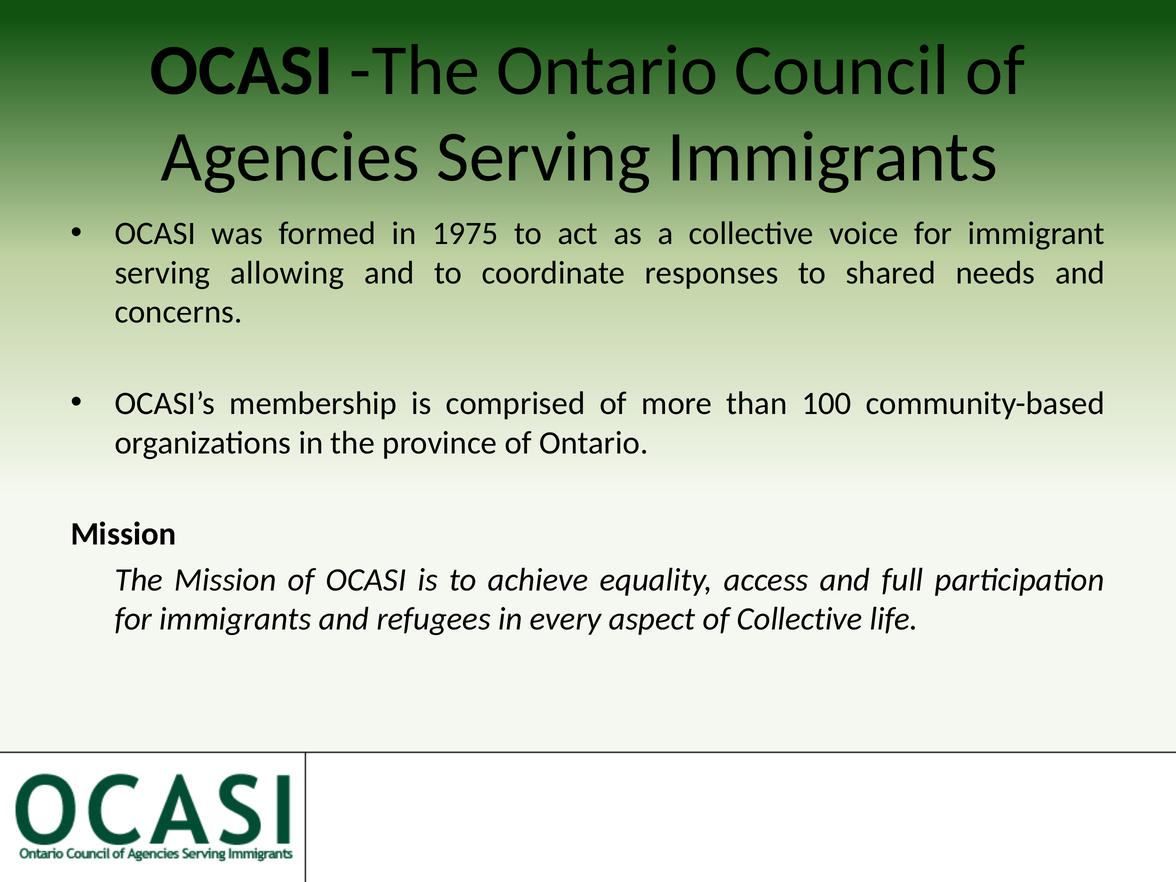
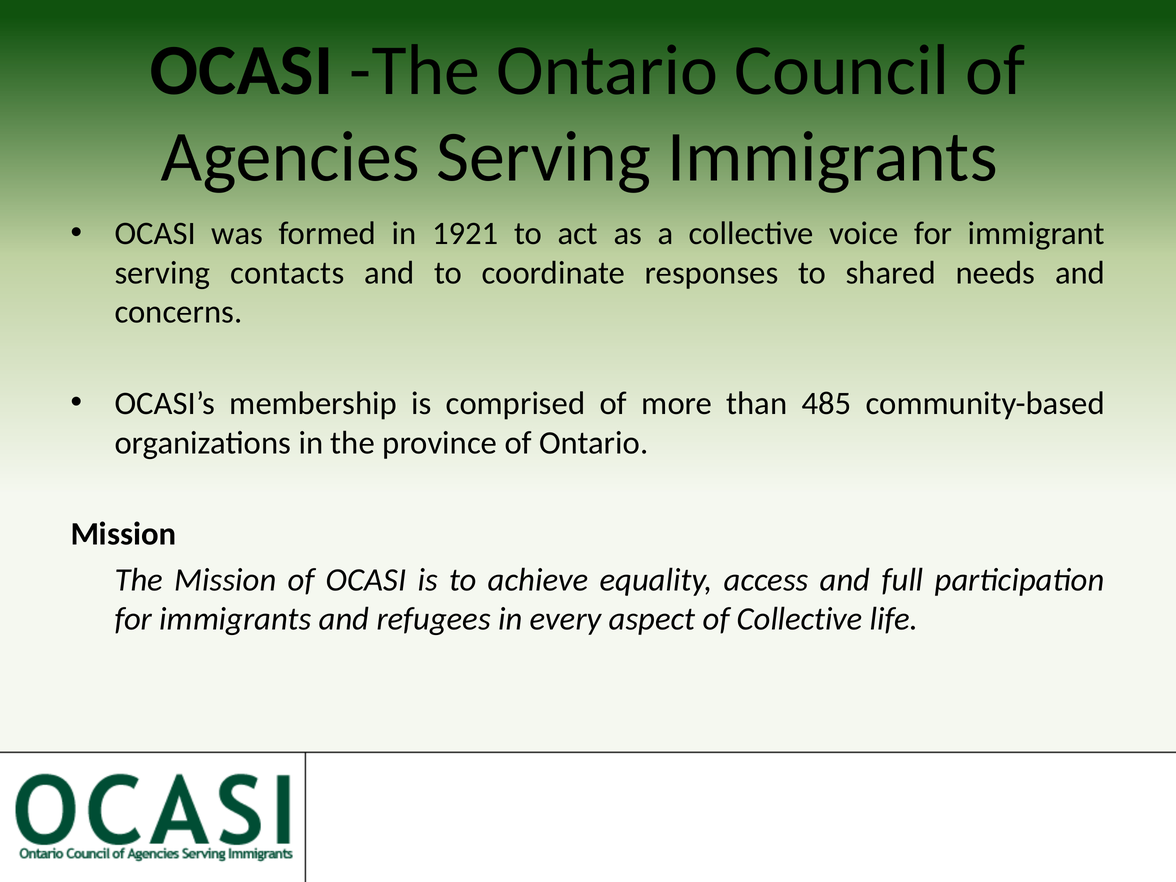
1975: 1975 -> 1921
allowing: allowing -> contacts
100: 100 -> 485
